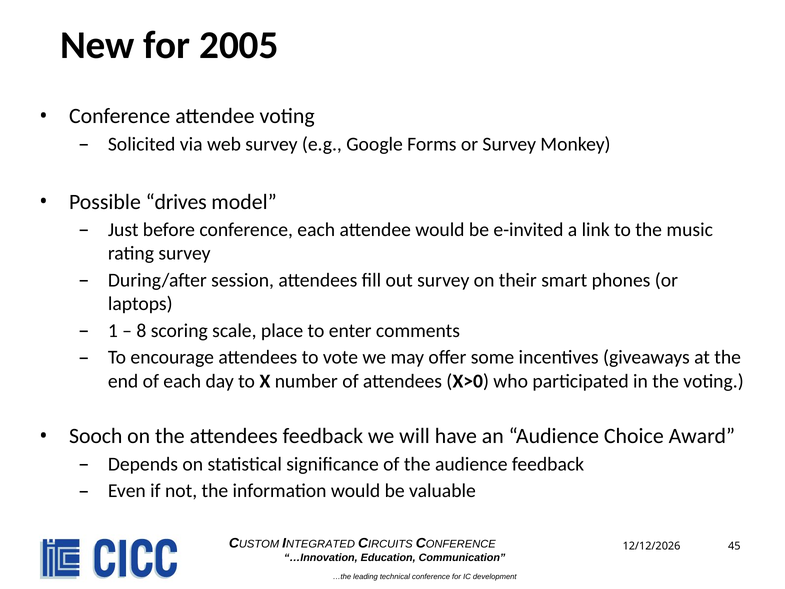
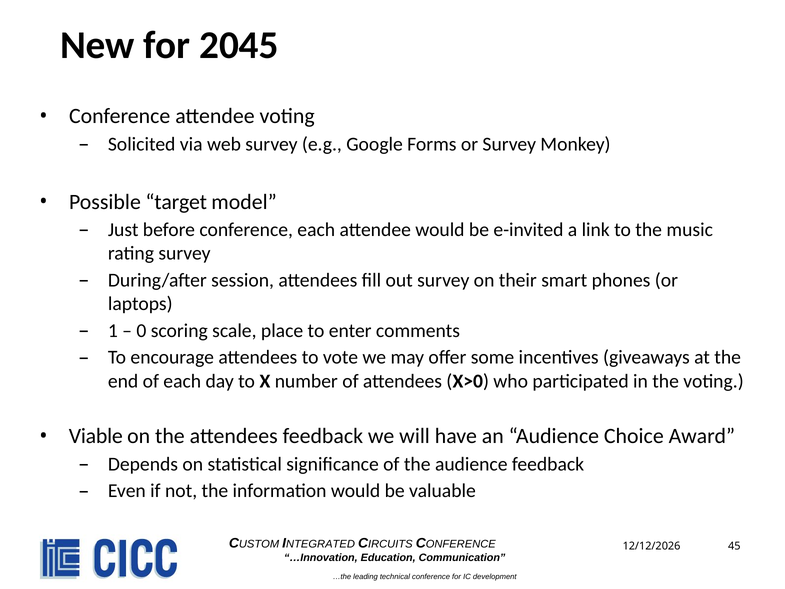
2005: 2005 -> 2045
drives: drives -> target
8: 8 -> 0
Sooch: Sooch -> Viable
